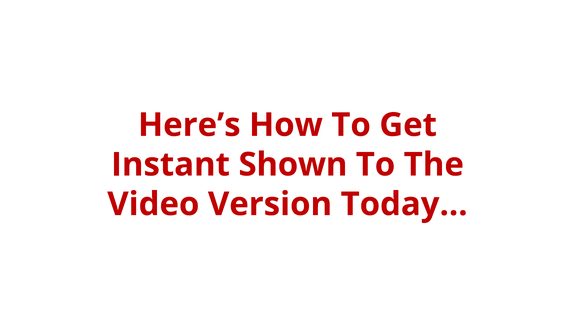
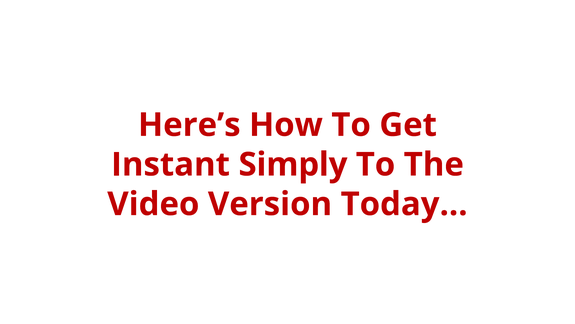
Shown: Shown -> Simply
